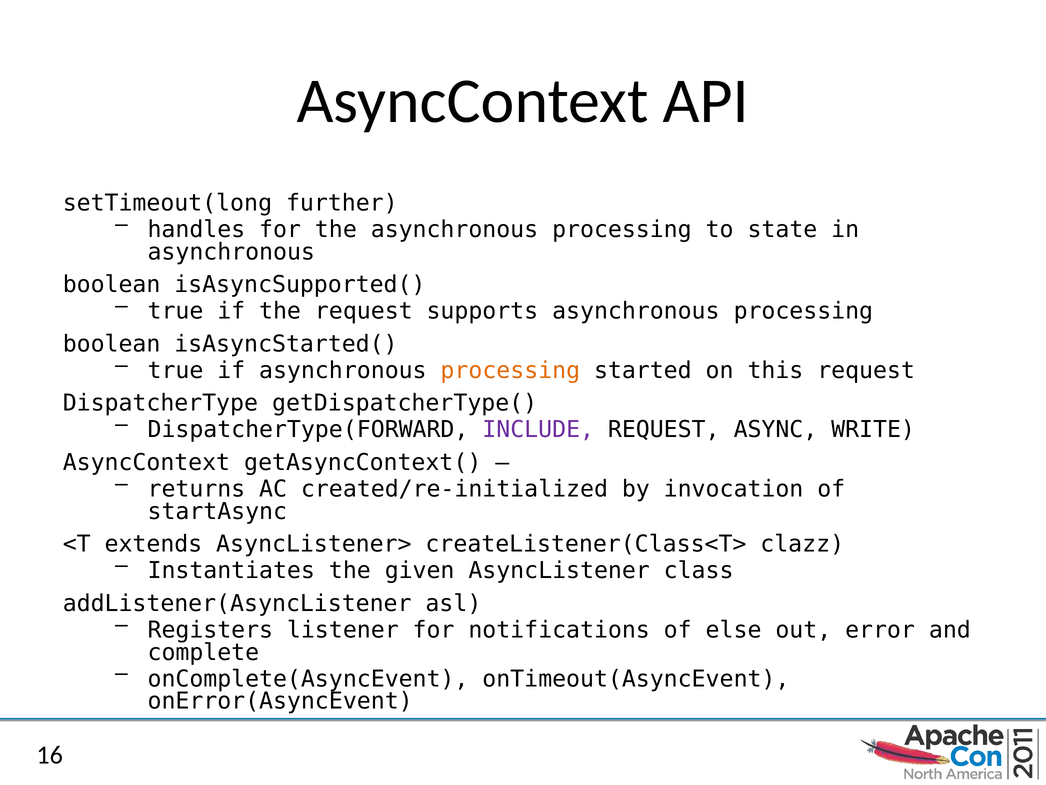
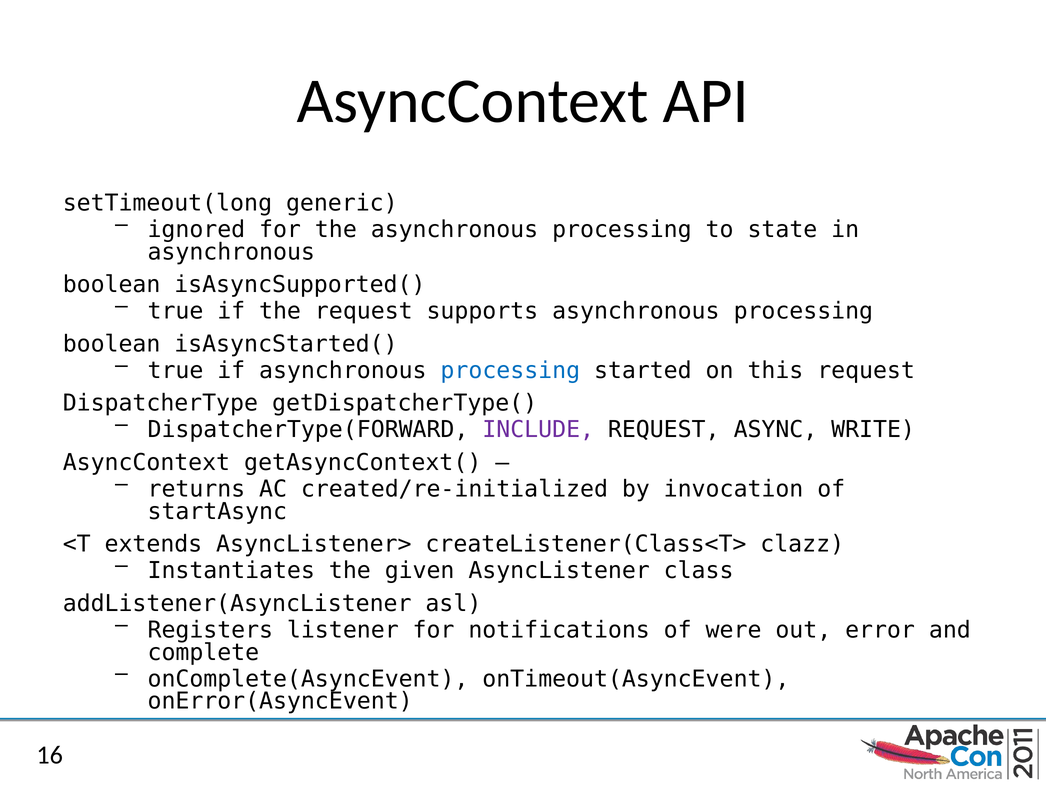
further: further -> generic
handles: handles -> ignored
processing at (510, 370) colour: orange -> blue
else: else -> were
